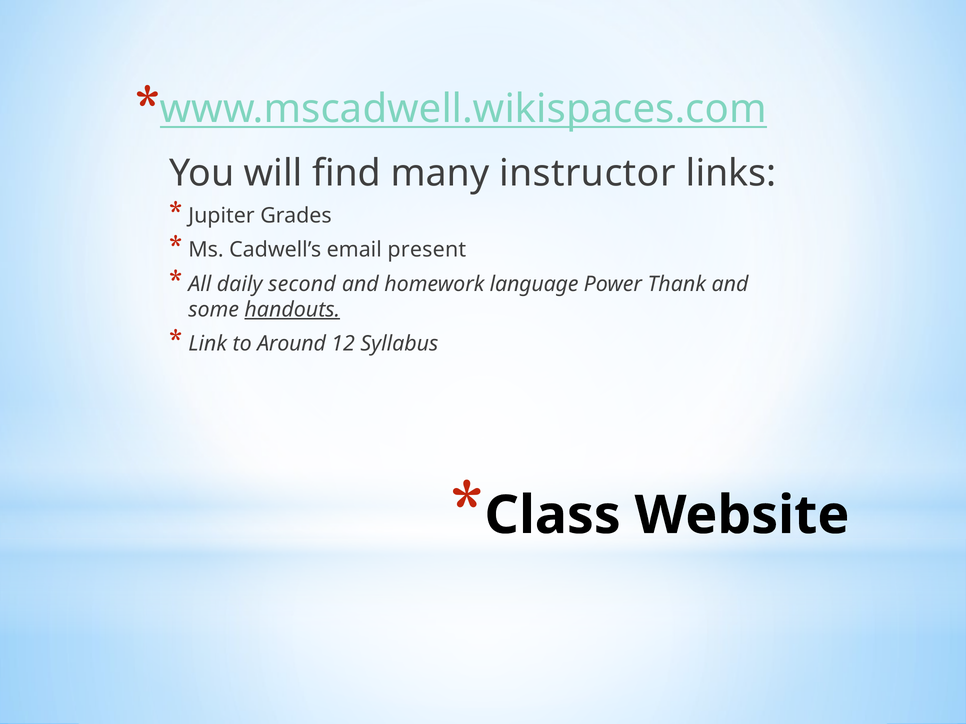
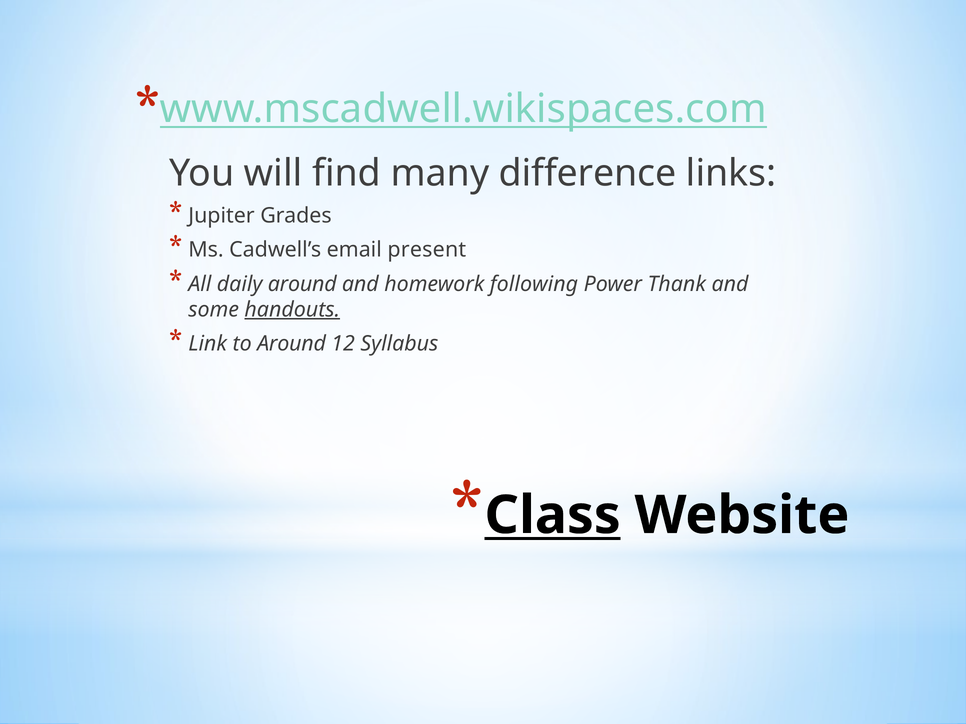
instructor: instructor -> difference
daily second: second -> around
language: language -> following
Class underline: none -> present
